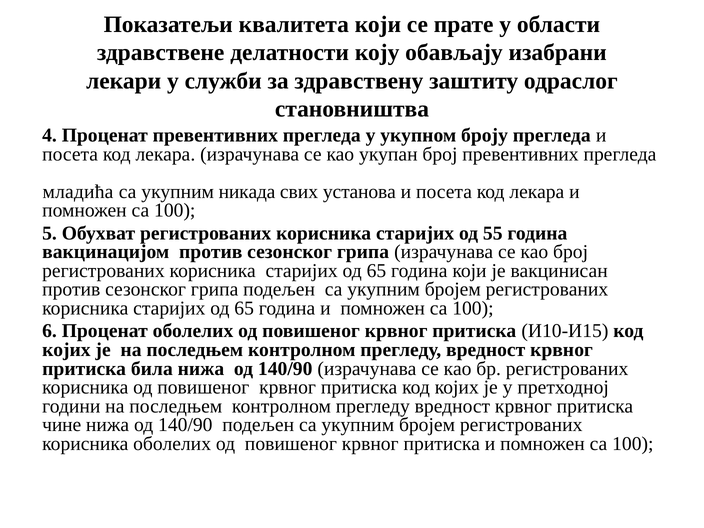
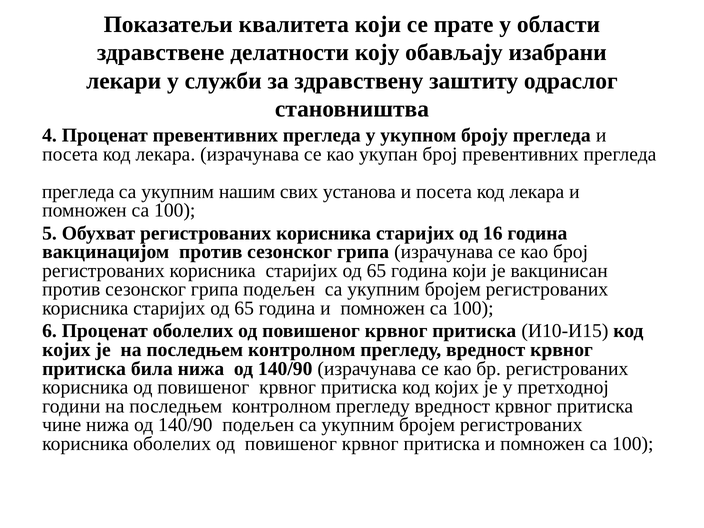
младића at (78, 192): младића -> прегледа
никада: никада -> нашим
55: 55 -> 16
